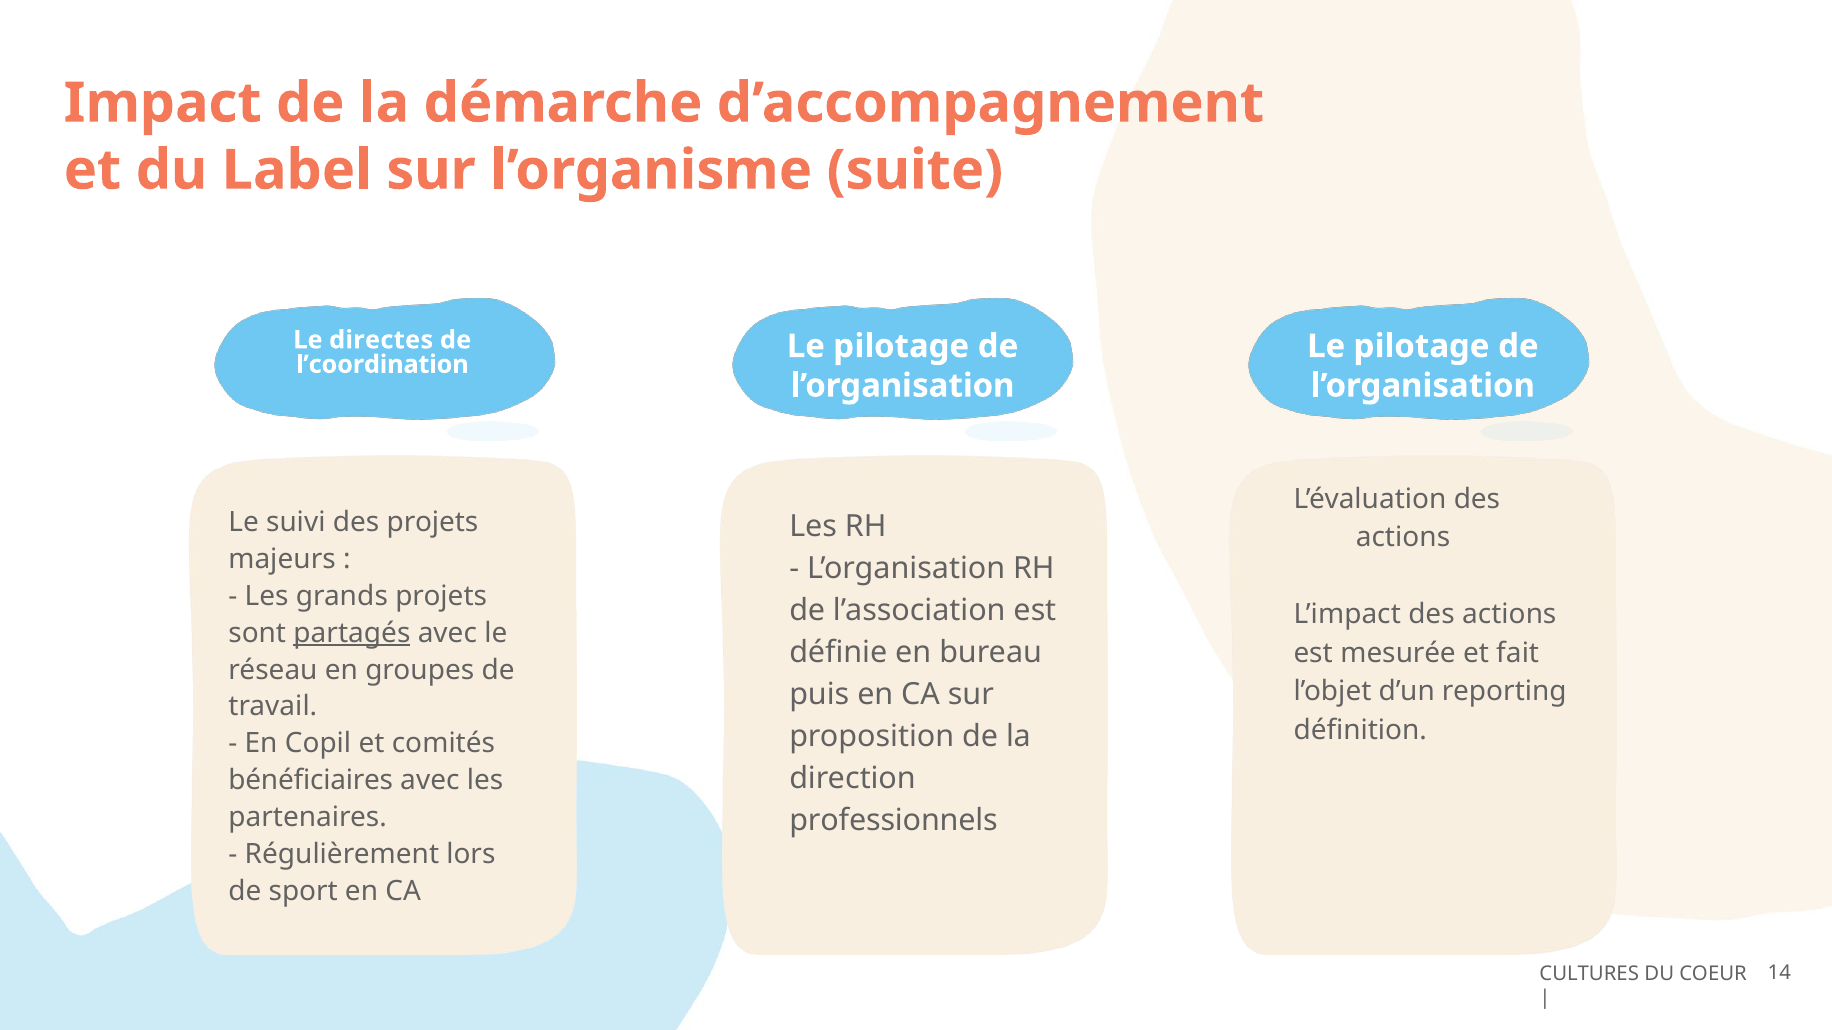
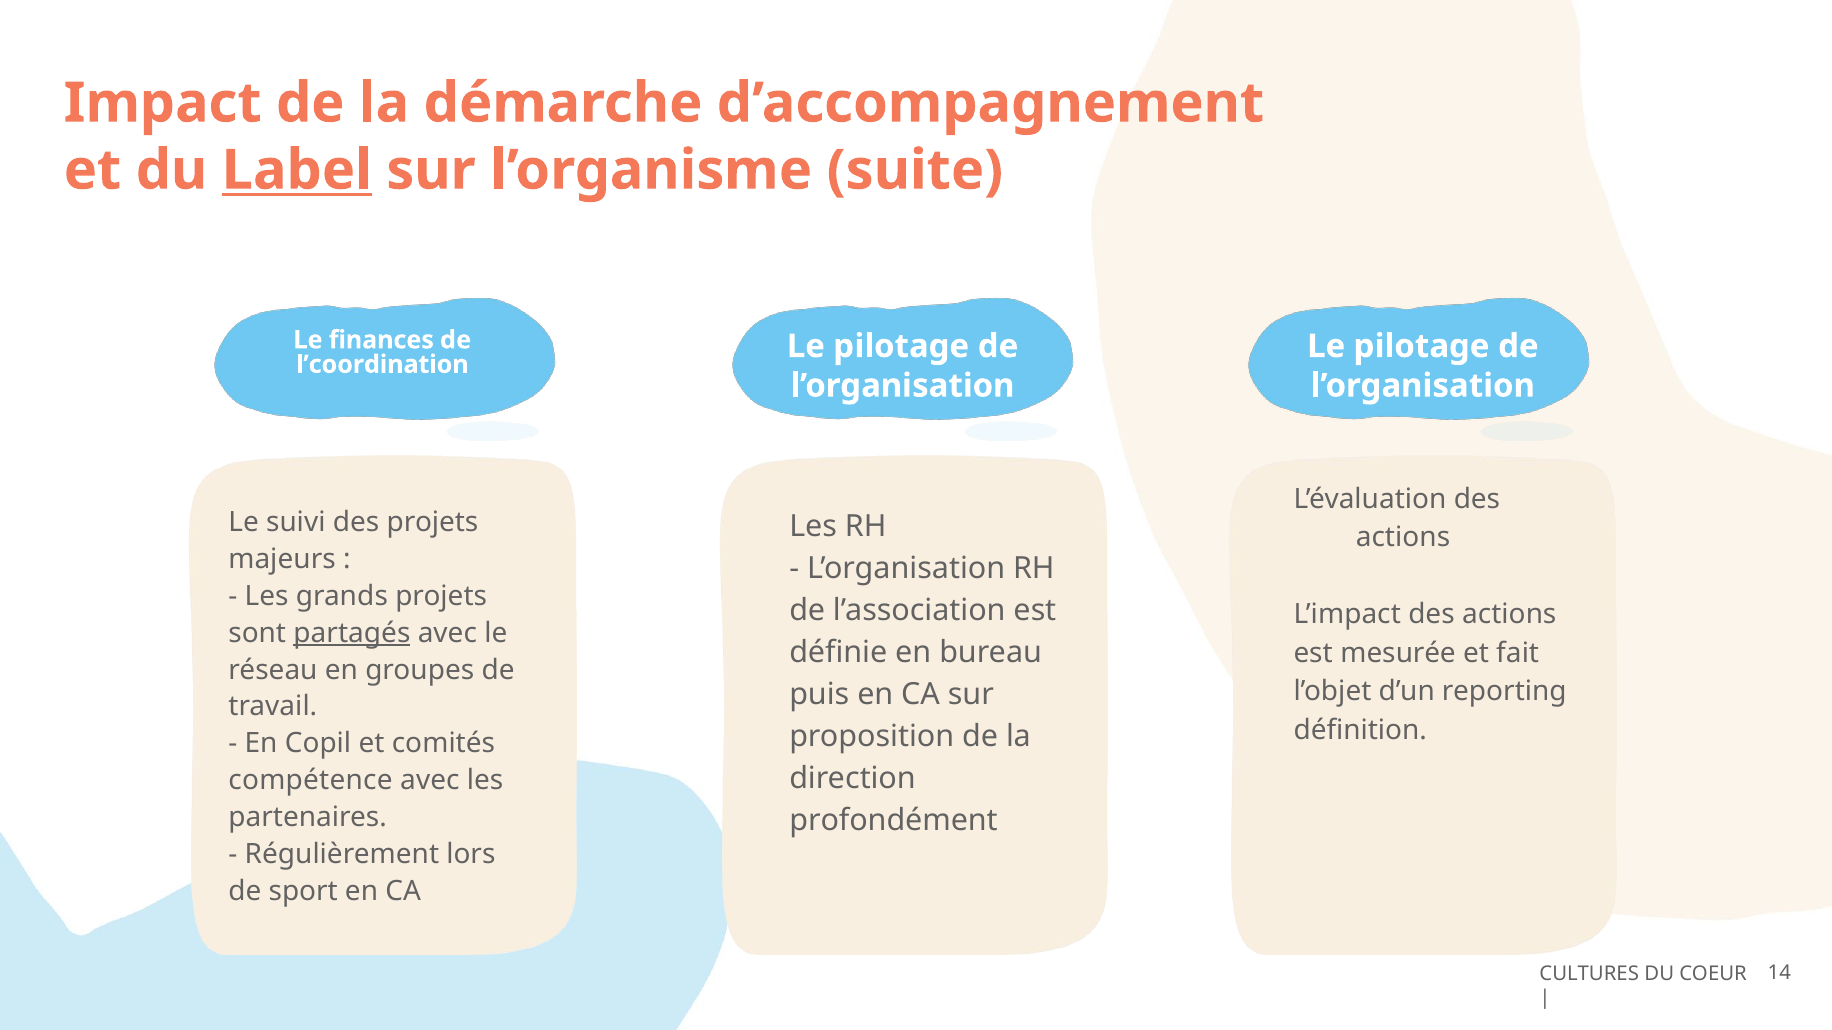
Label underline: none -> present
directes: directes -> finances
bénéficiaires: bénéficiaires -> compétence
professionnels: professionnels -> profondément
